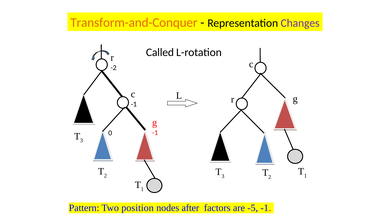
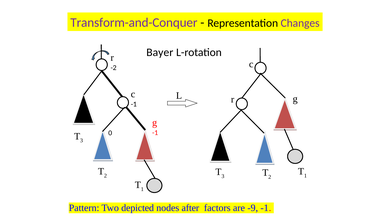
Transform-and-Conquer colour: orange -> purple
Called: Called -> Bayer
position: position -> depicted
-5: -5 -> -9
